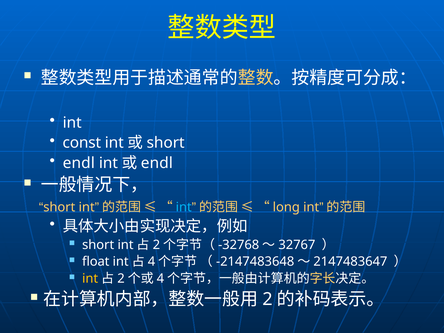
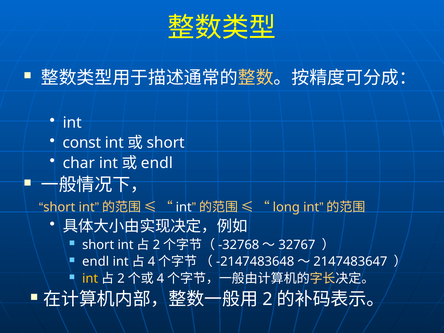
endl at (79, 163): endl -> char
int at (184, 207) colour: light blue -> white
float at (96, 262): float -> endl
